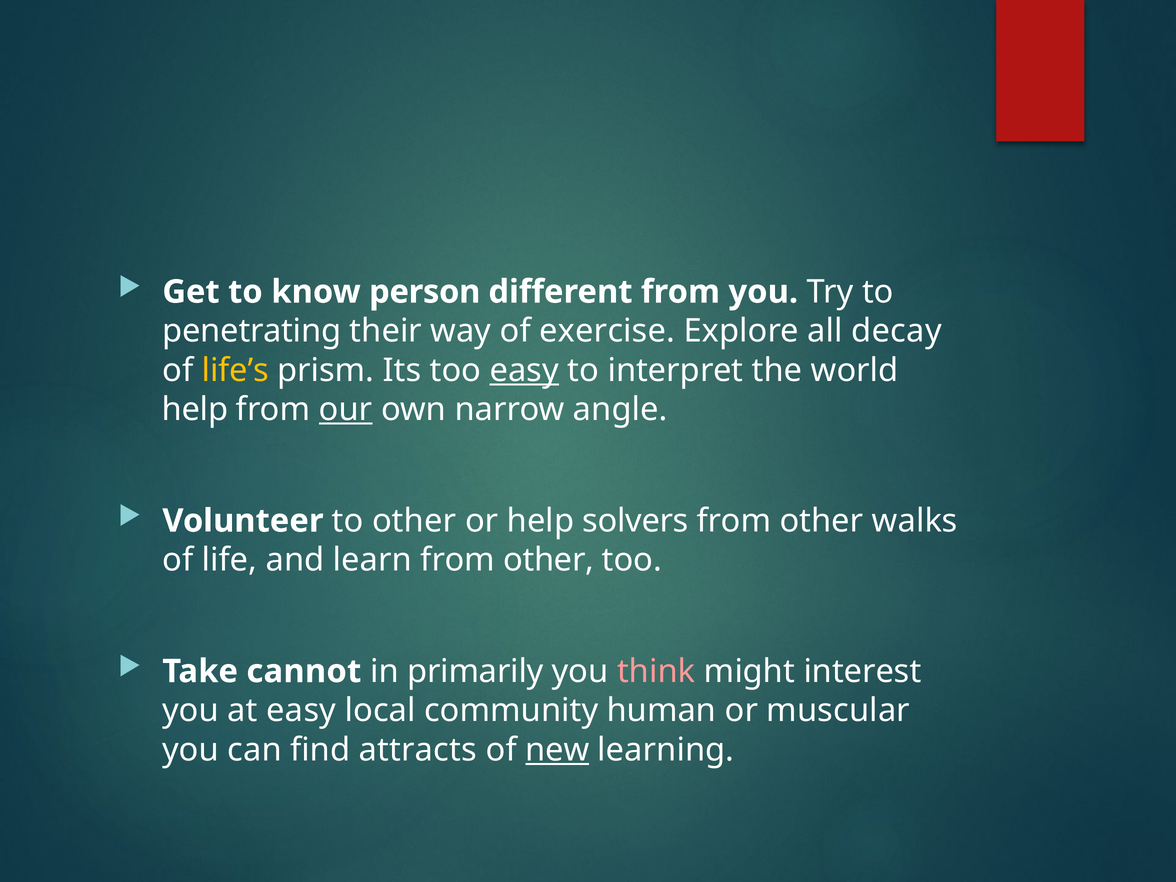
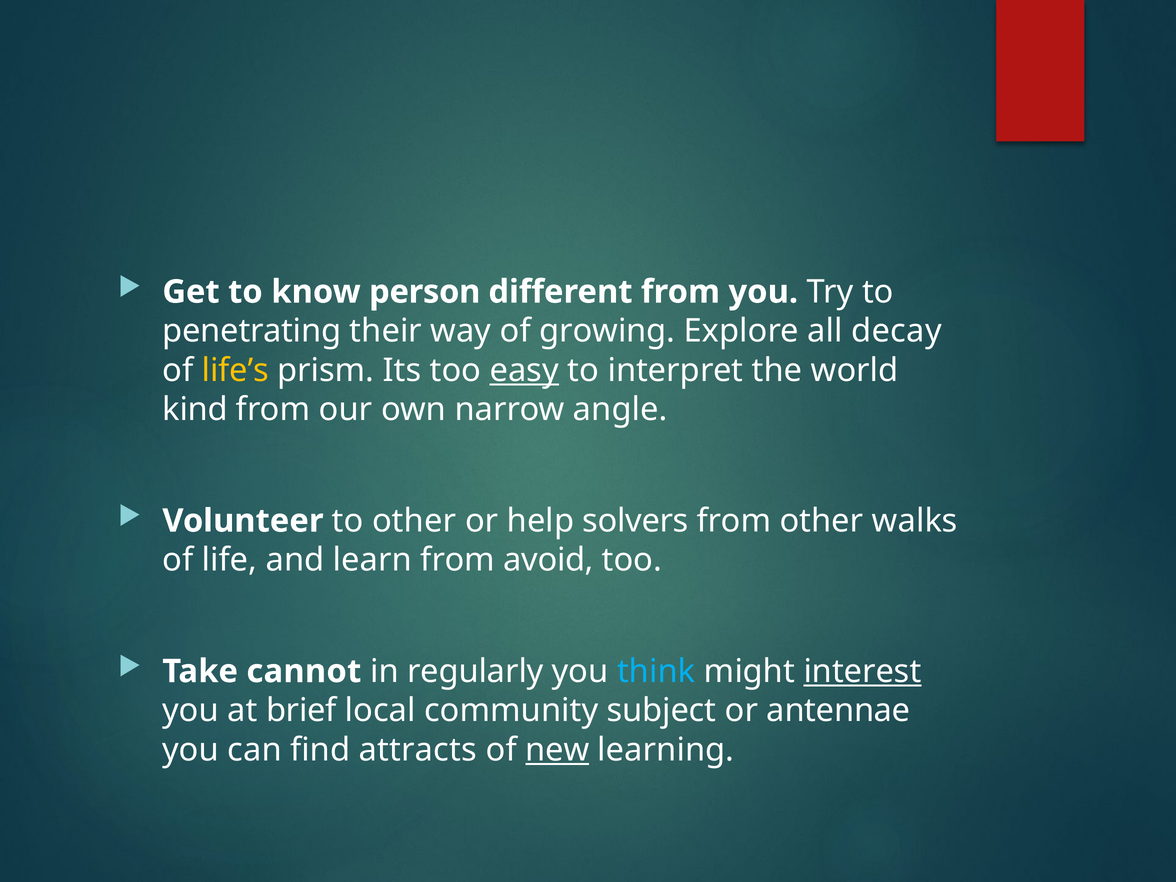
exercise: exercise -> growing
help at (195, 410): help -> kind
our underline: present -> none
learn from other: other -> avoid
primarily: primarily -> regularly
think colour: pink -> light blue
interest underline: none -> present
at easy: easy -> brief
human: human -> subject
muscular: muscular -> antennae
